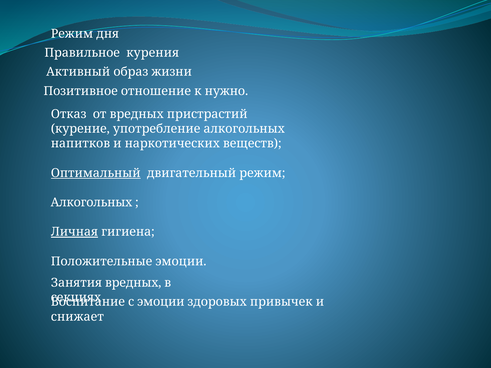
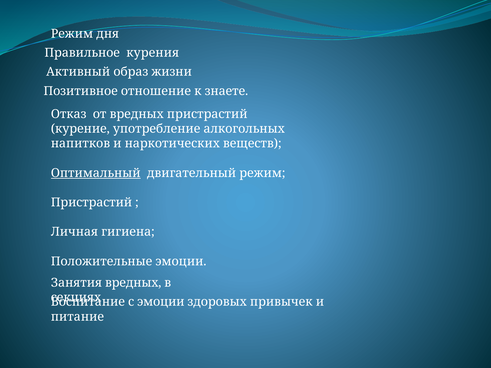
нужно: нужно -> знаете
Алкогольных at (91, 203): Алкогольных -> Пристрастий
Личная underline: present -> none
снижает: снижает -> питание
